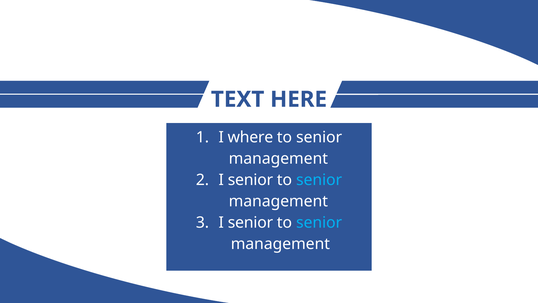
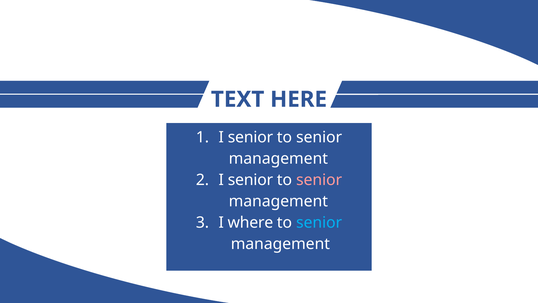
where at (250, 137): where -> senior
senior at (319, 180) colour: light blue -> pink
senior at (250, 223): senior -> where
